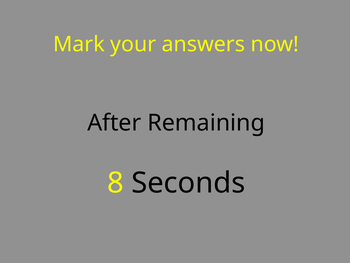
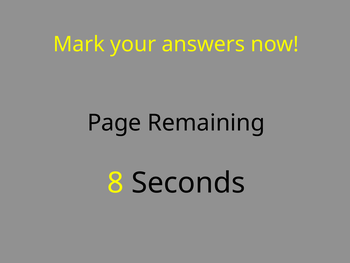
After: After -> Page
